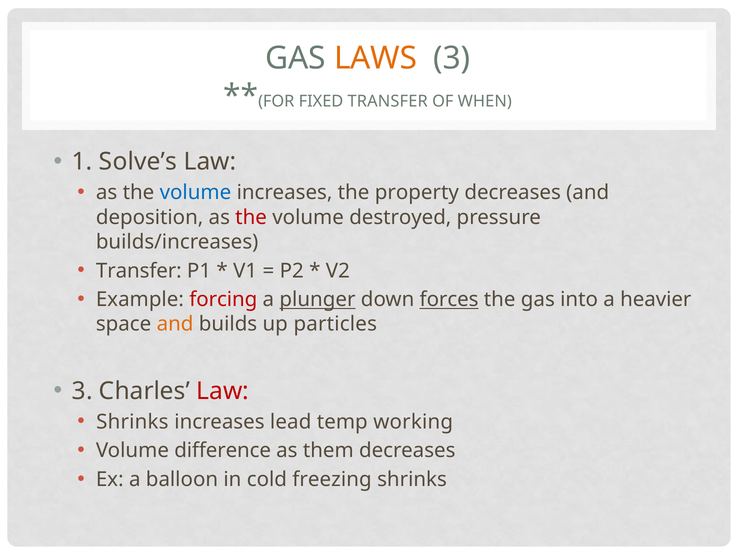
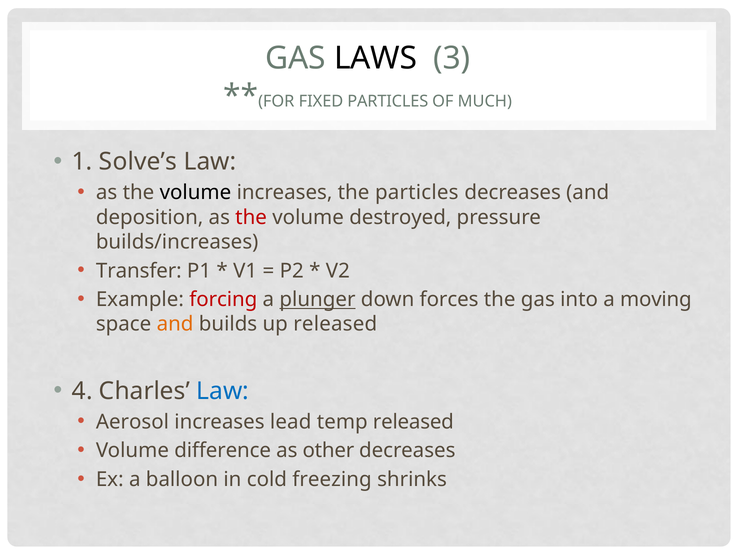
LAWS colour: orange -> black
FIXED TRANSFER: TRANSFER -> PARTICLES
WHEN: WHEN -> MUCH
volume at (195, 193) colour: blue -> black
the property: property -> particles
forces underline: present -> none
heavier: heavier -> moving
up particles: particles -> released
3 at (82, 391): 3 -> 4
Law at (223, 391) colour: red -> blue
Shrinks at (132, 422): Shrinks -> Aerosol
temp working: working -> released
them: them -> other
